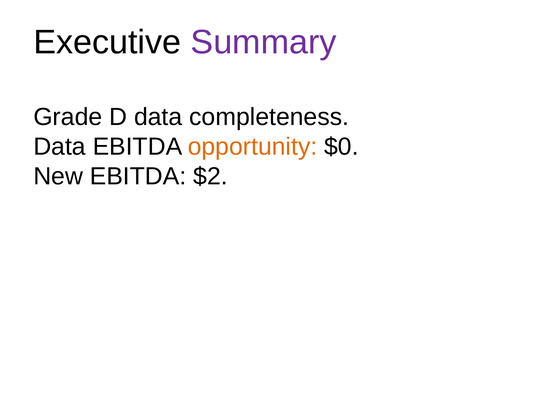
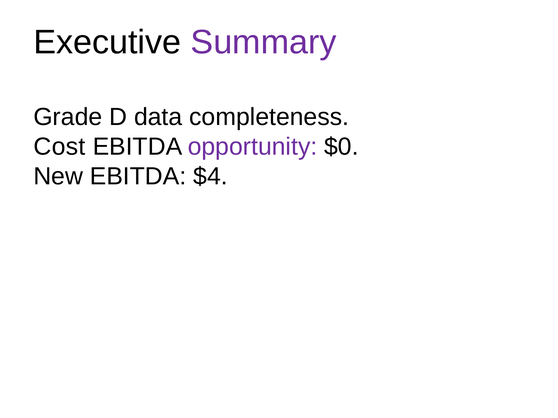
Data at (60, 147): Data -> Cost
opportunity colour: orange -> purple
$2: $2 -> $4
